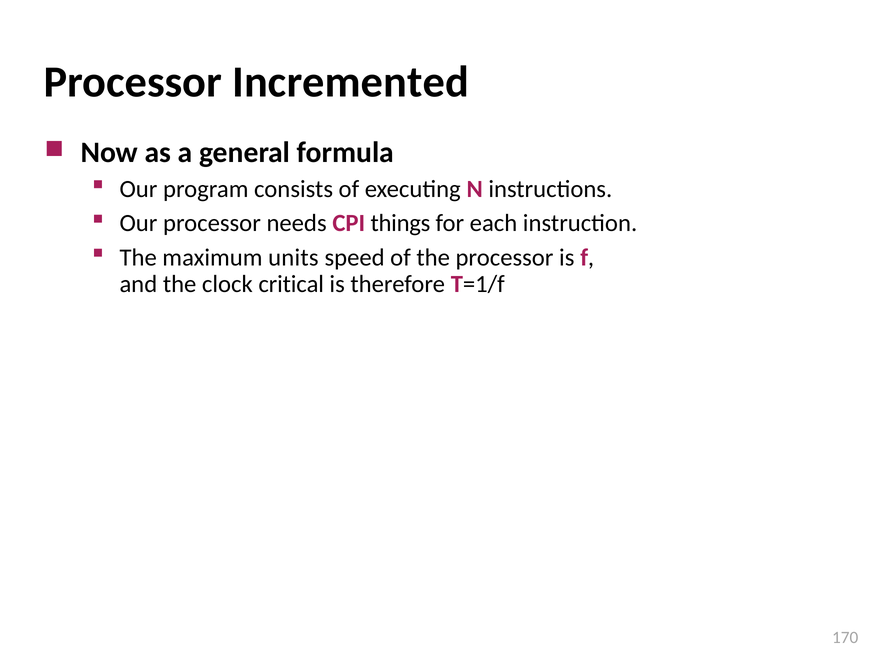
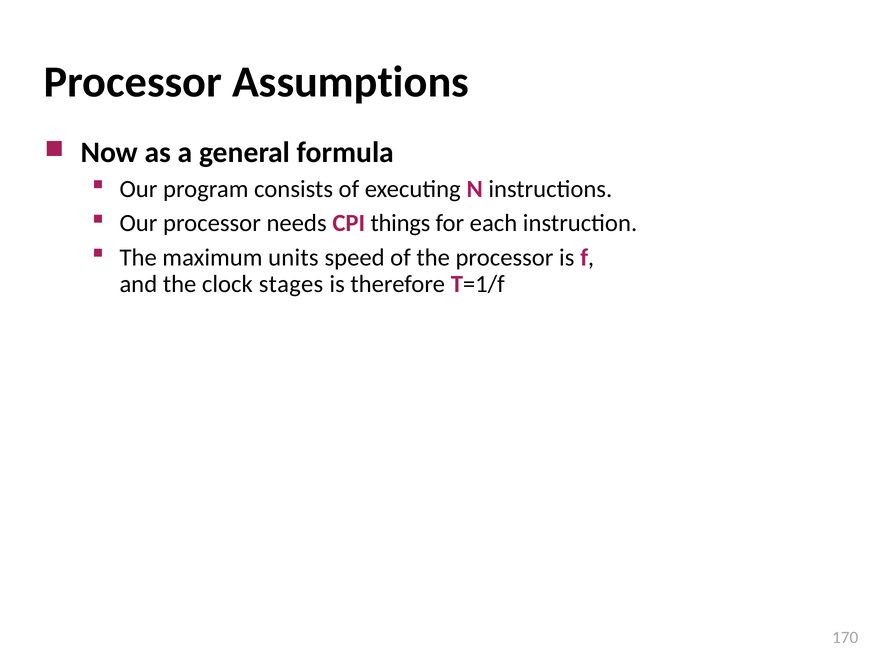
Incremented: Incremented -> Assumptions
critical: critical -> stages
